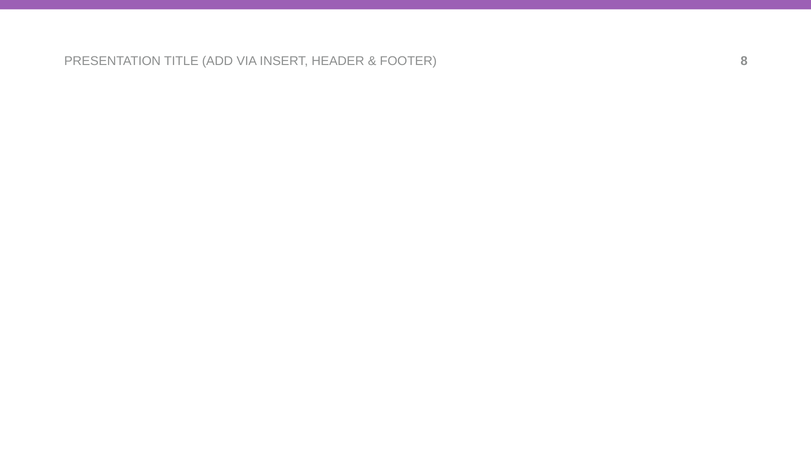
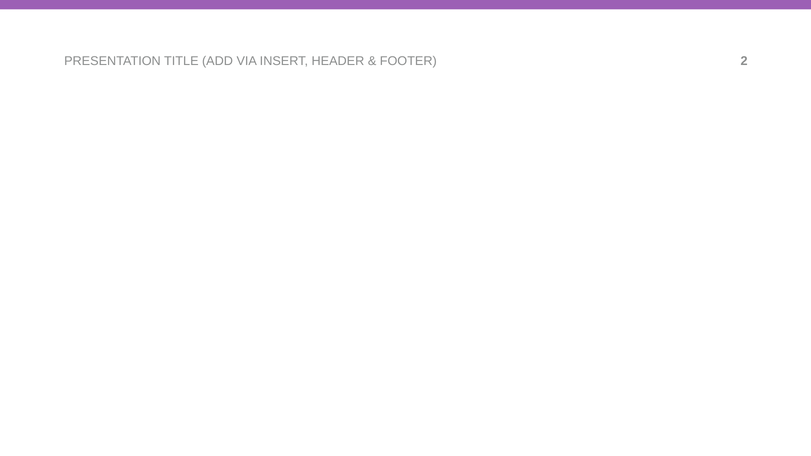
8: 8 -> 2
